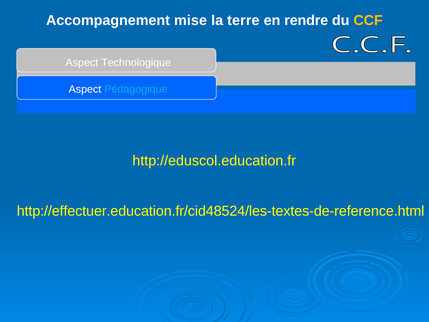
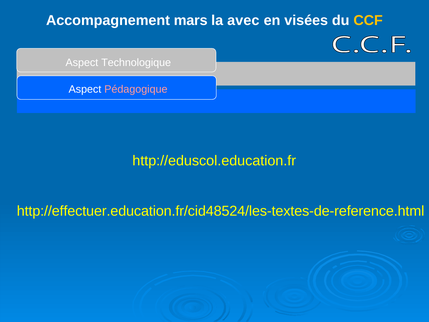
mise: mise -> mars
terre: terre -> avec
rendre: rendre -> visées
Pédagogique colour: light blue -> pink
